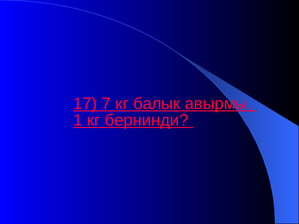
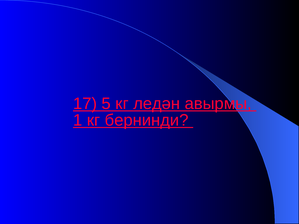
7: 7 -> 5
балык: балык -> ледән
